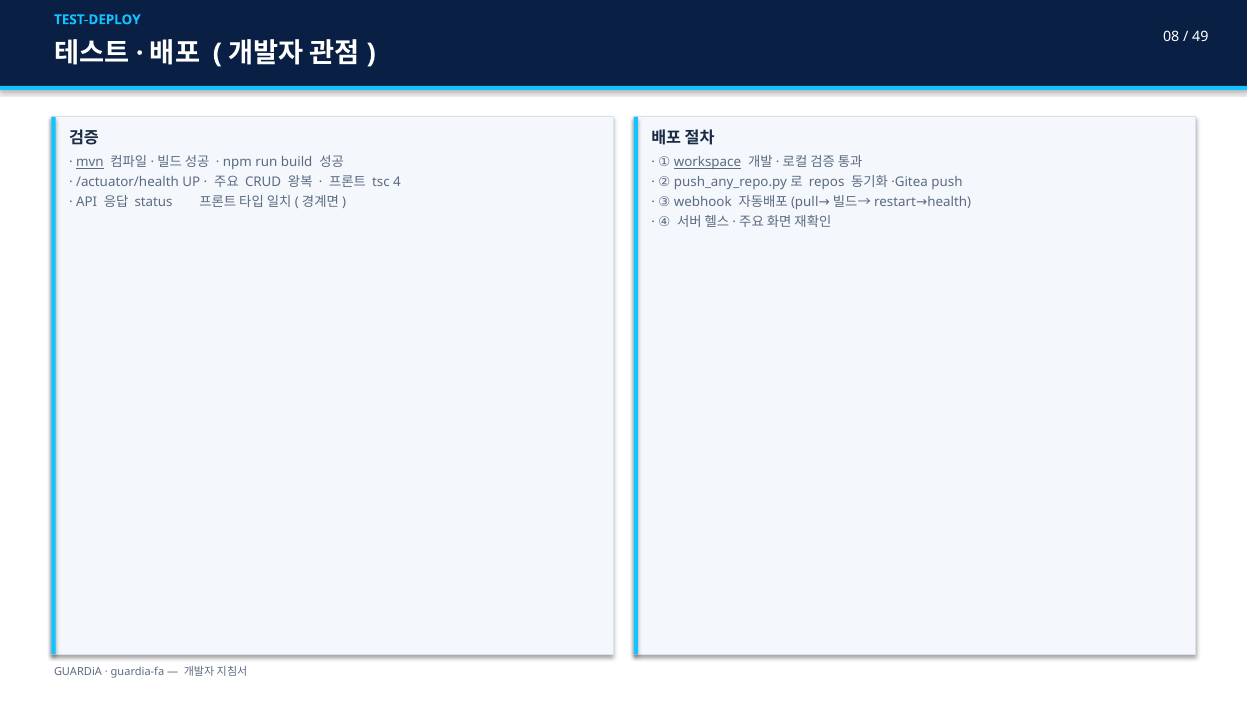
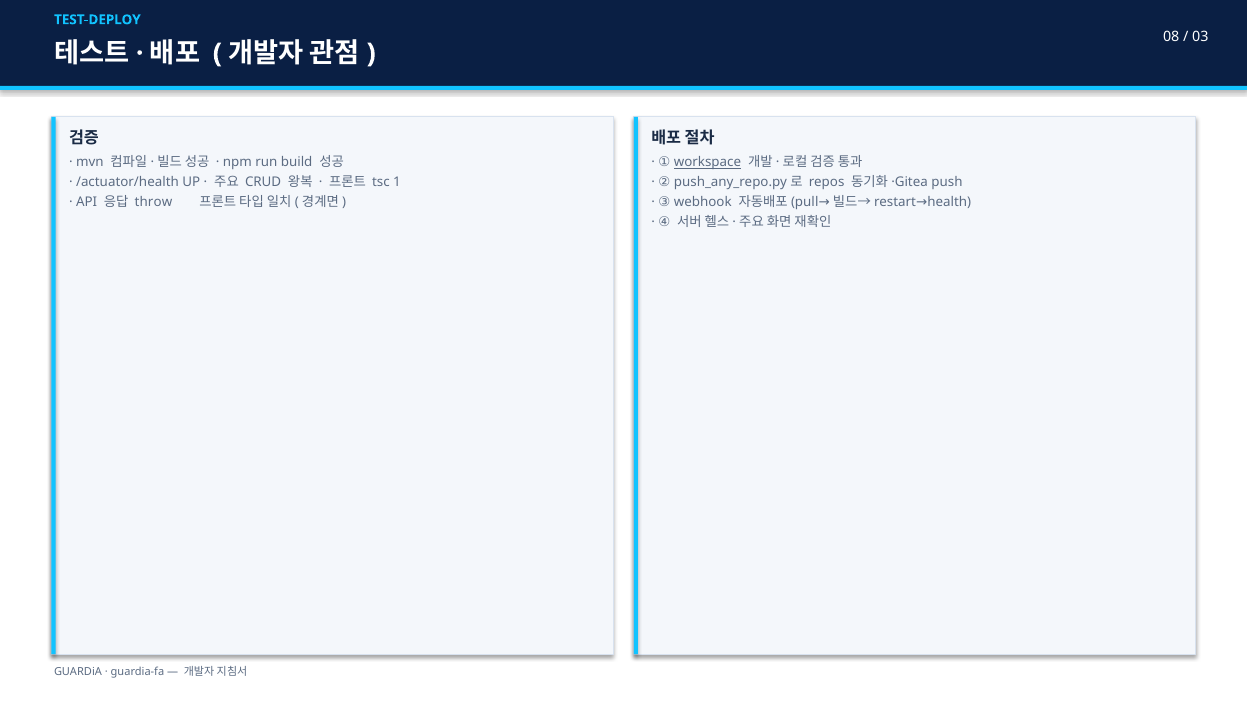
49: 49 -> 03
mvn underline: present -> none
4: 4 -> 1
status: status -> throw
